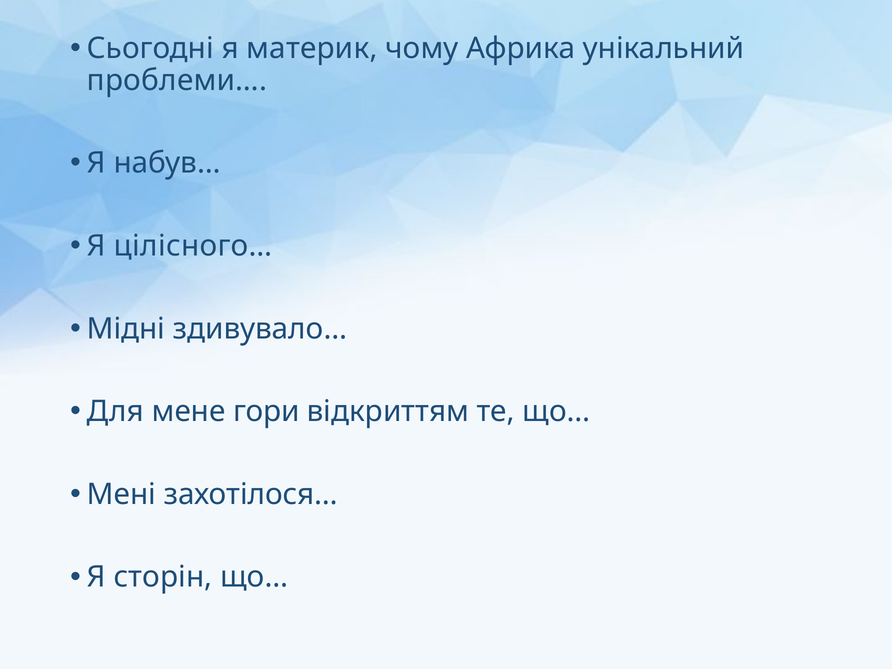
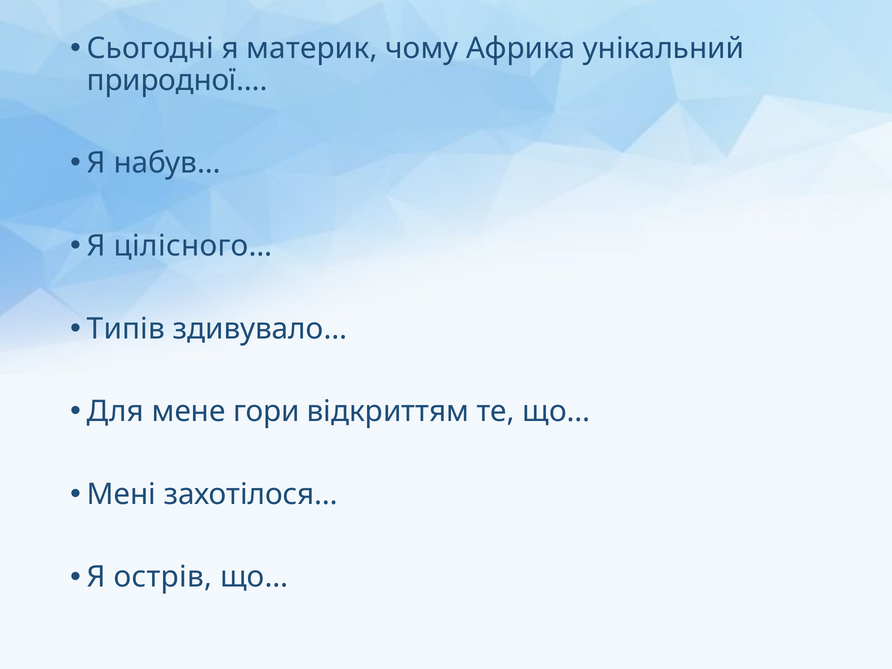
проблеми…: проблеми… -> природної…
Мідні: Мідні -> Типів
сторін: сторін -> острів
